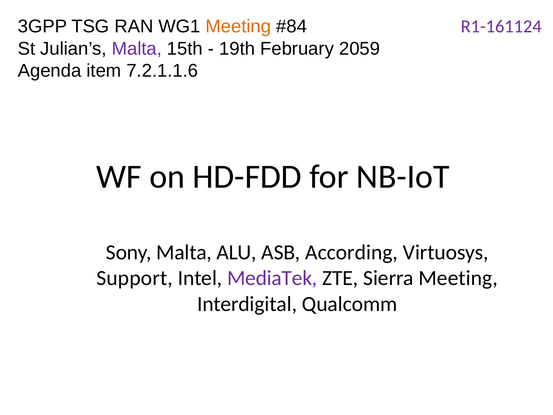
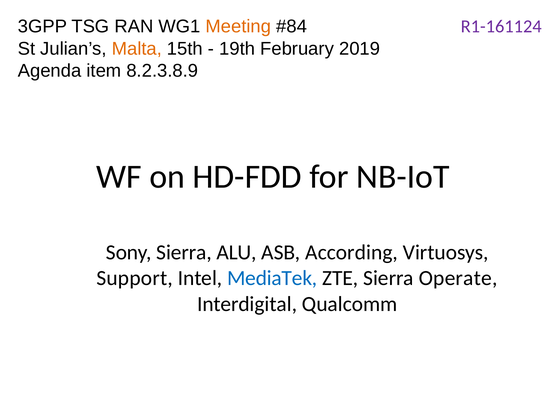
Malta at (137, 49) colour: purple -> orange
2059: 2059 -> 2019
7.2.1.1.6: 7.2.1.1.6 -> 8.2.3.8.9
Sony Malta: Malta -> Sierra
MediaTek colour: purple -> blue
Sierra Meeting: Meeting -> Operate
